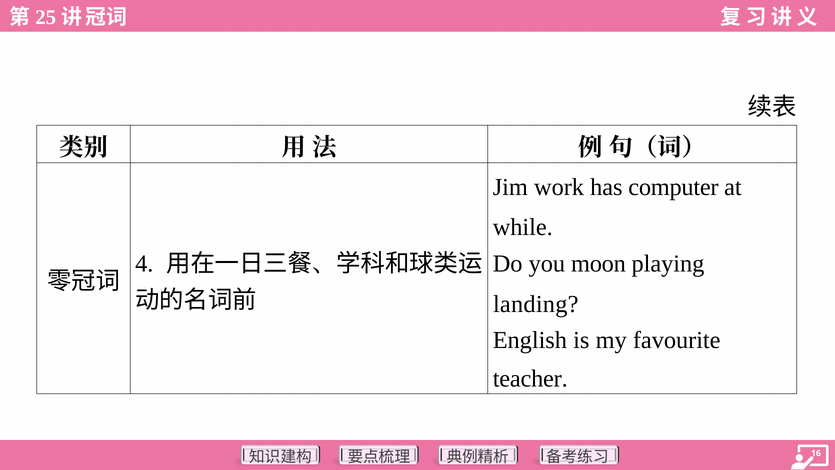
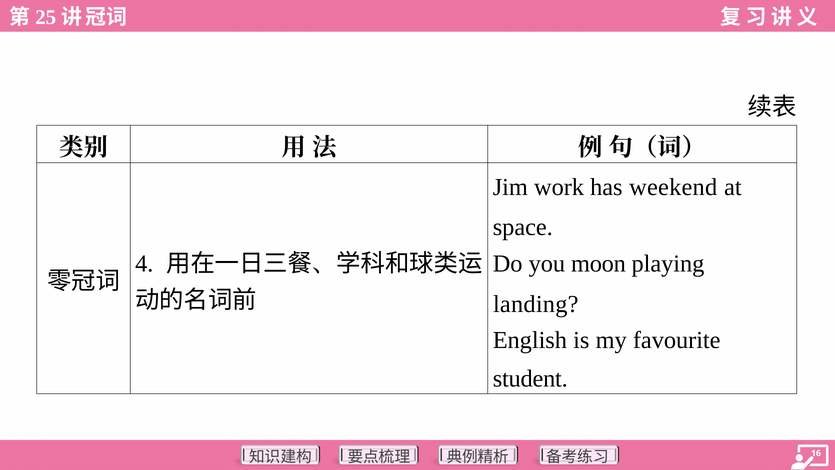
computer: computer -> weekend
while: while -> space
teacher: teacher -> student
